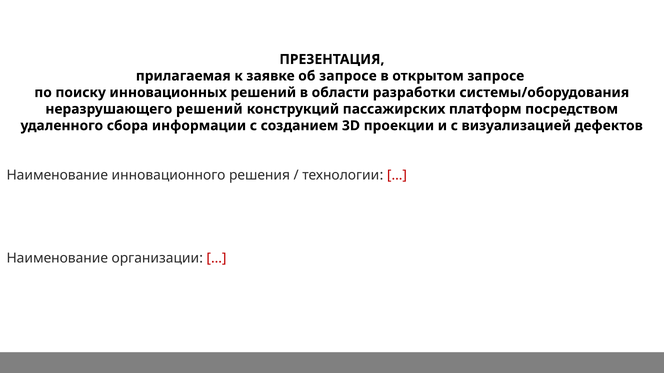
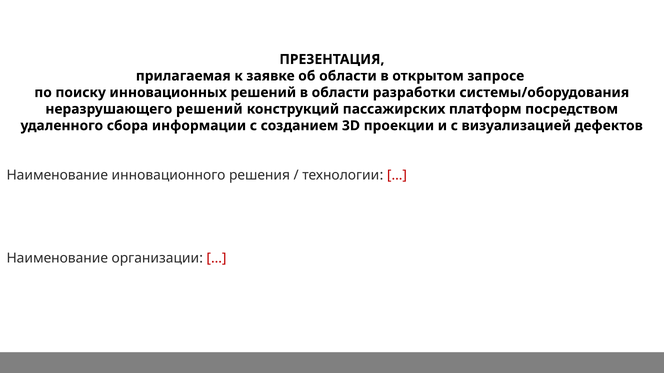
об запросе: запросе -> области
